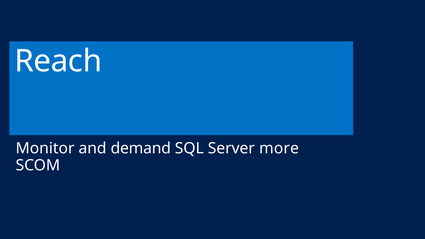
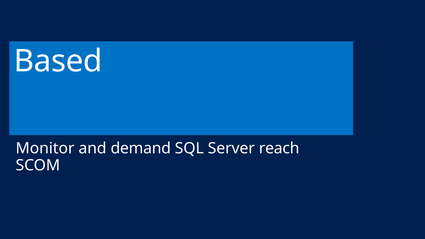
Reach: Reach -> Based
more: more -> reach
